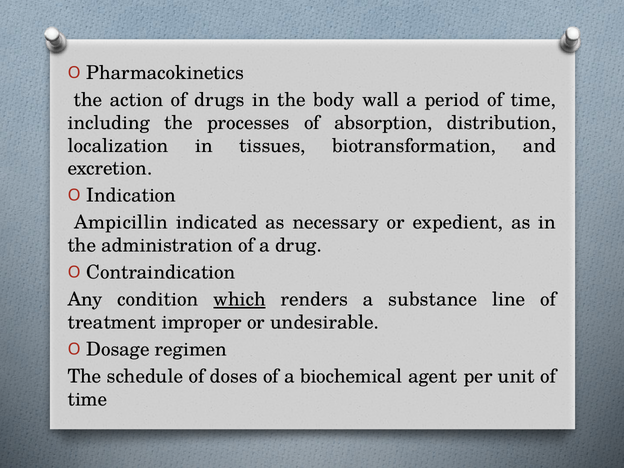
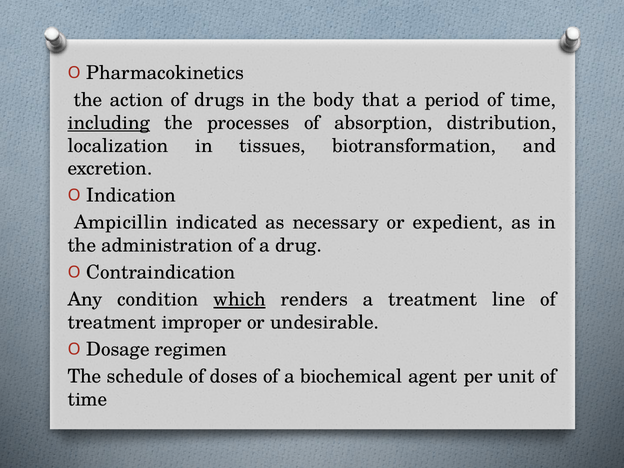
wall: wall -> that
including underline: none -> present
a substance: substance -> treatment
